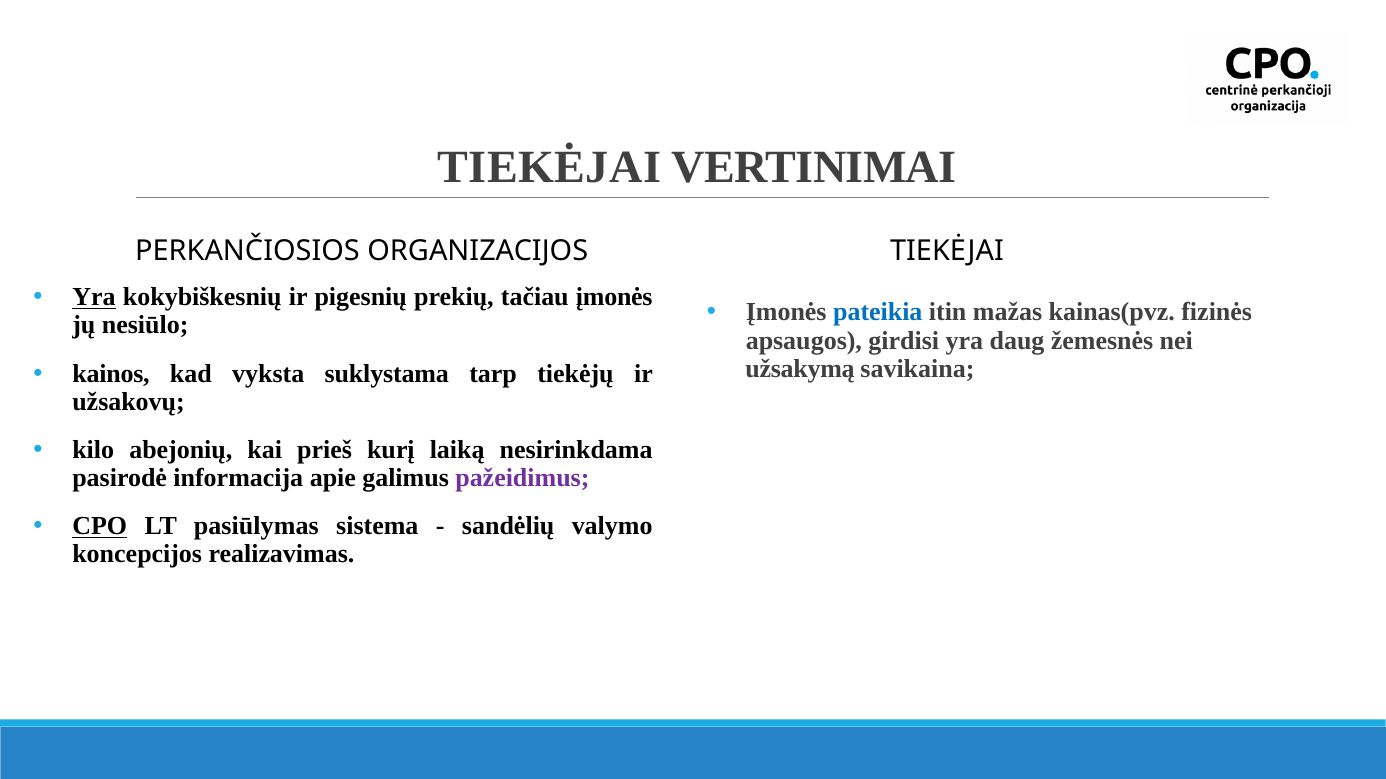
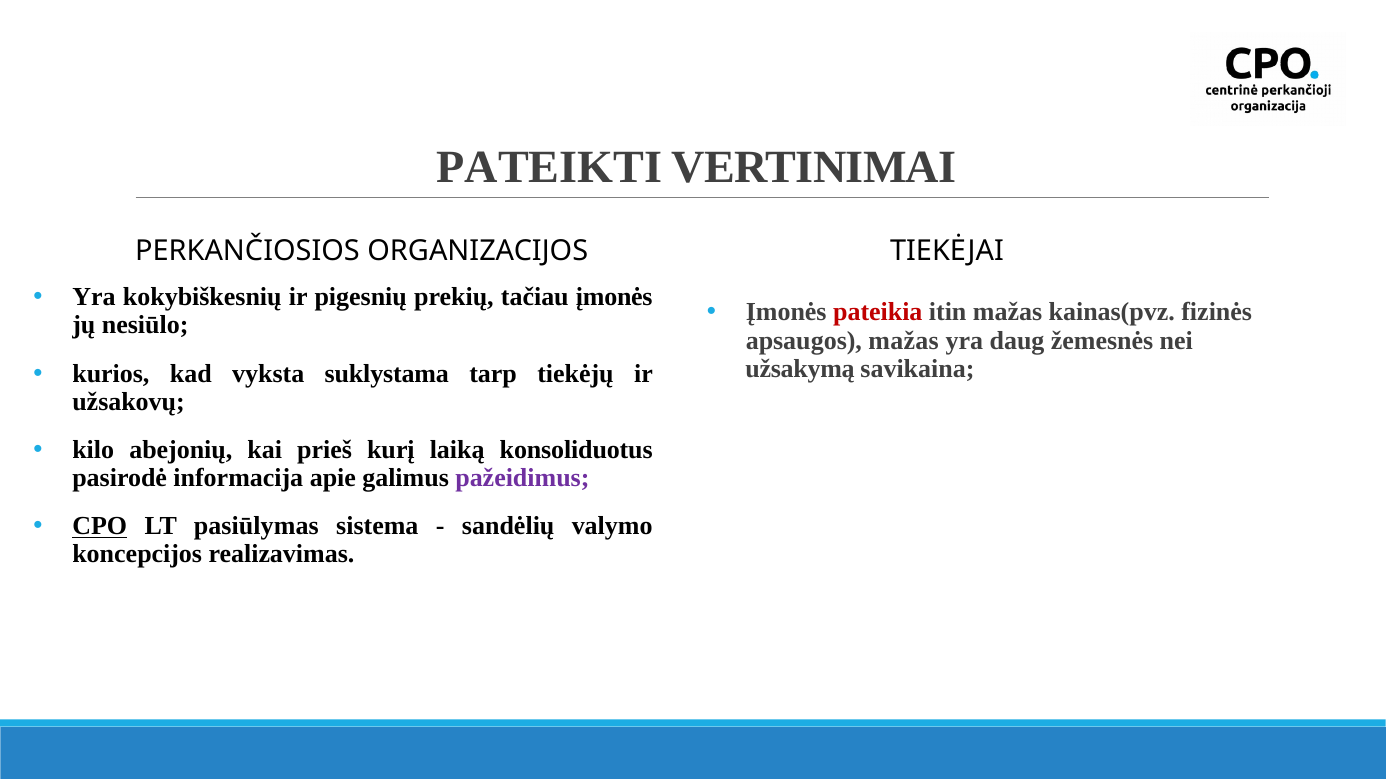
TIEKĖJAI at (549, 168): TIEKĖJAI -> PATEIKTI
Yra at (94, 298) underline: present -> none
pateikia colour: blue -> red
apsaugos girdisi: girdisi -> mažas
kainos: kainos -> kurios
nesirinkdama: nesirinkdama -> konsoliduotus
